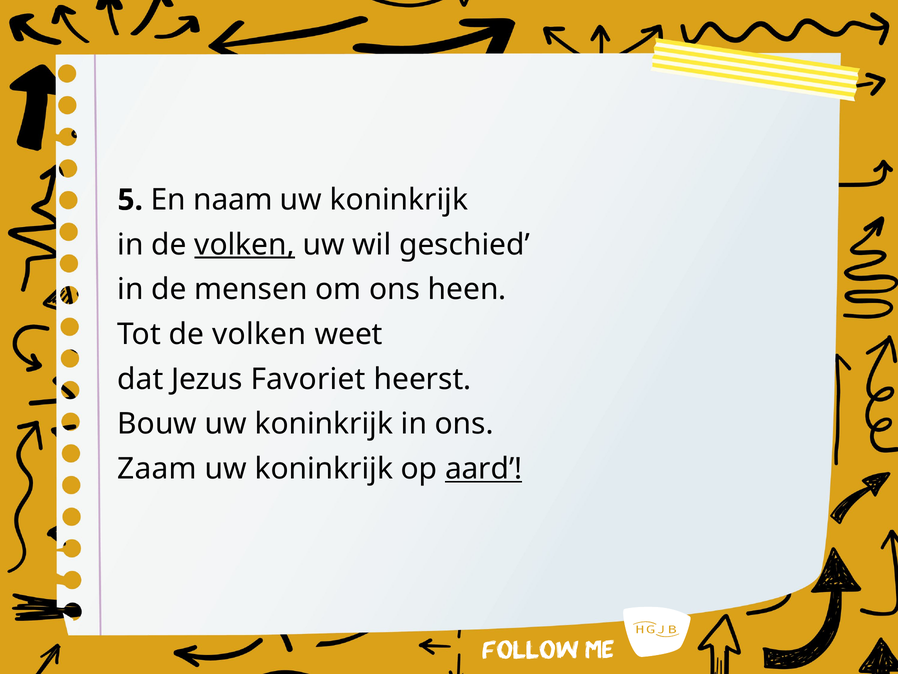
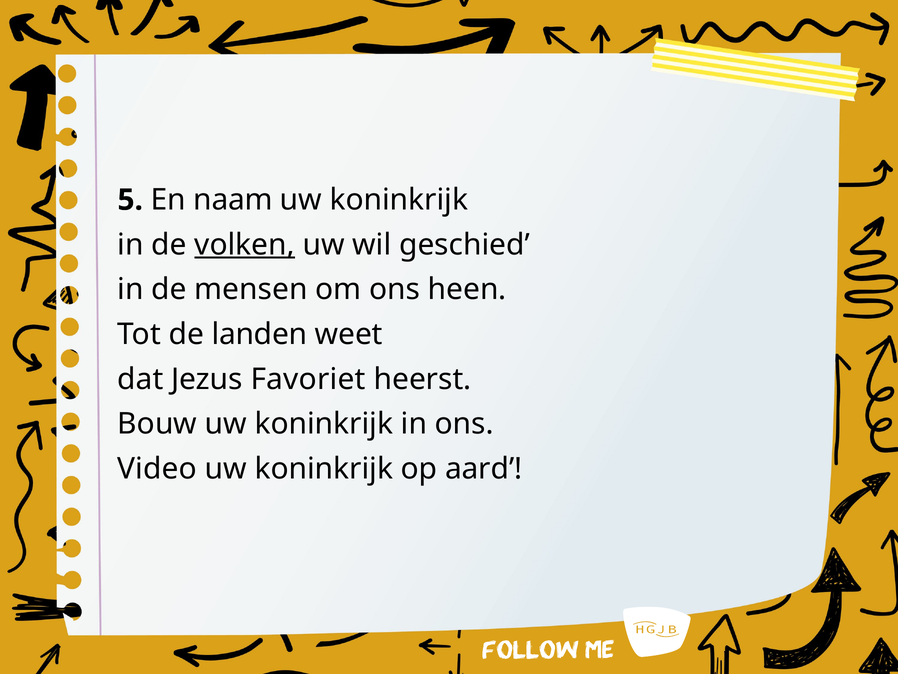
Tot de volken: volken -> landen
Zaam: Zaam -> Video
aard underline: present -> none
